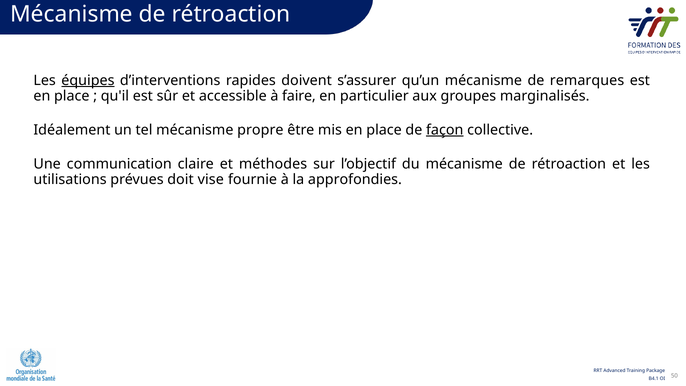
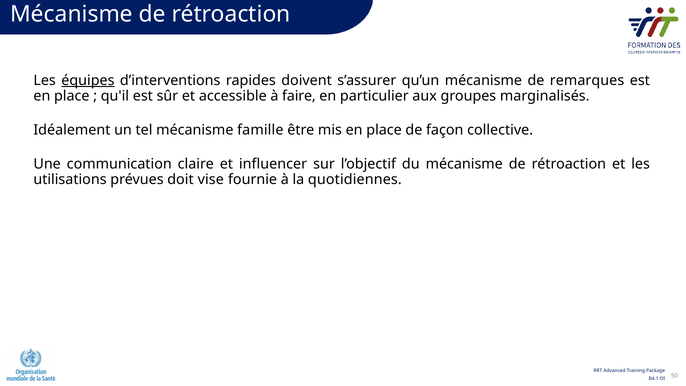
propre: propre -> famille
façon underline: present -> none
méthodes: méthodes -> influencer
approfondies: approfondies -> quotidiennes
